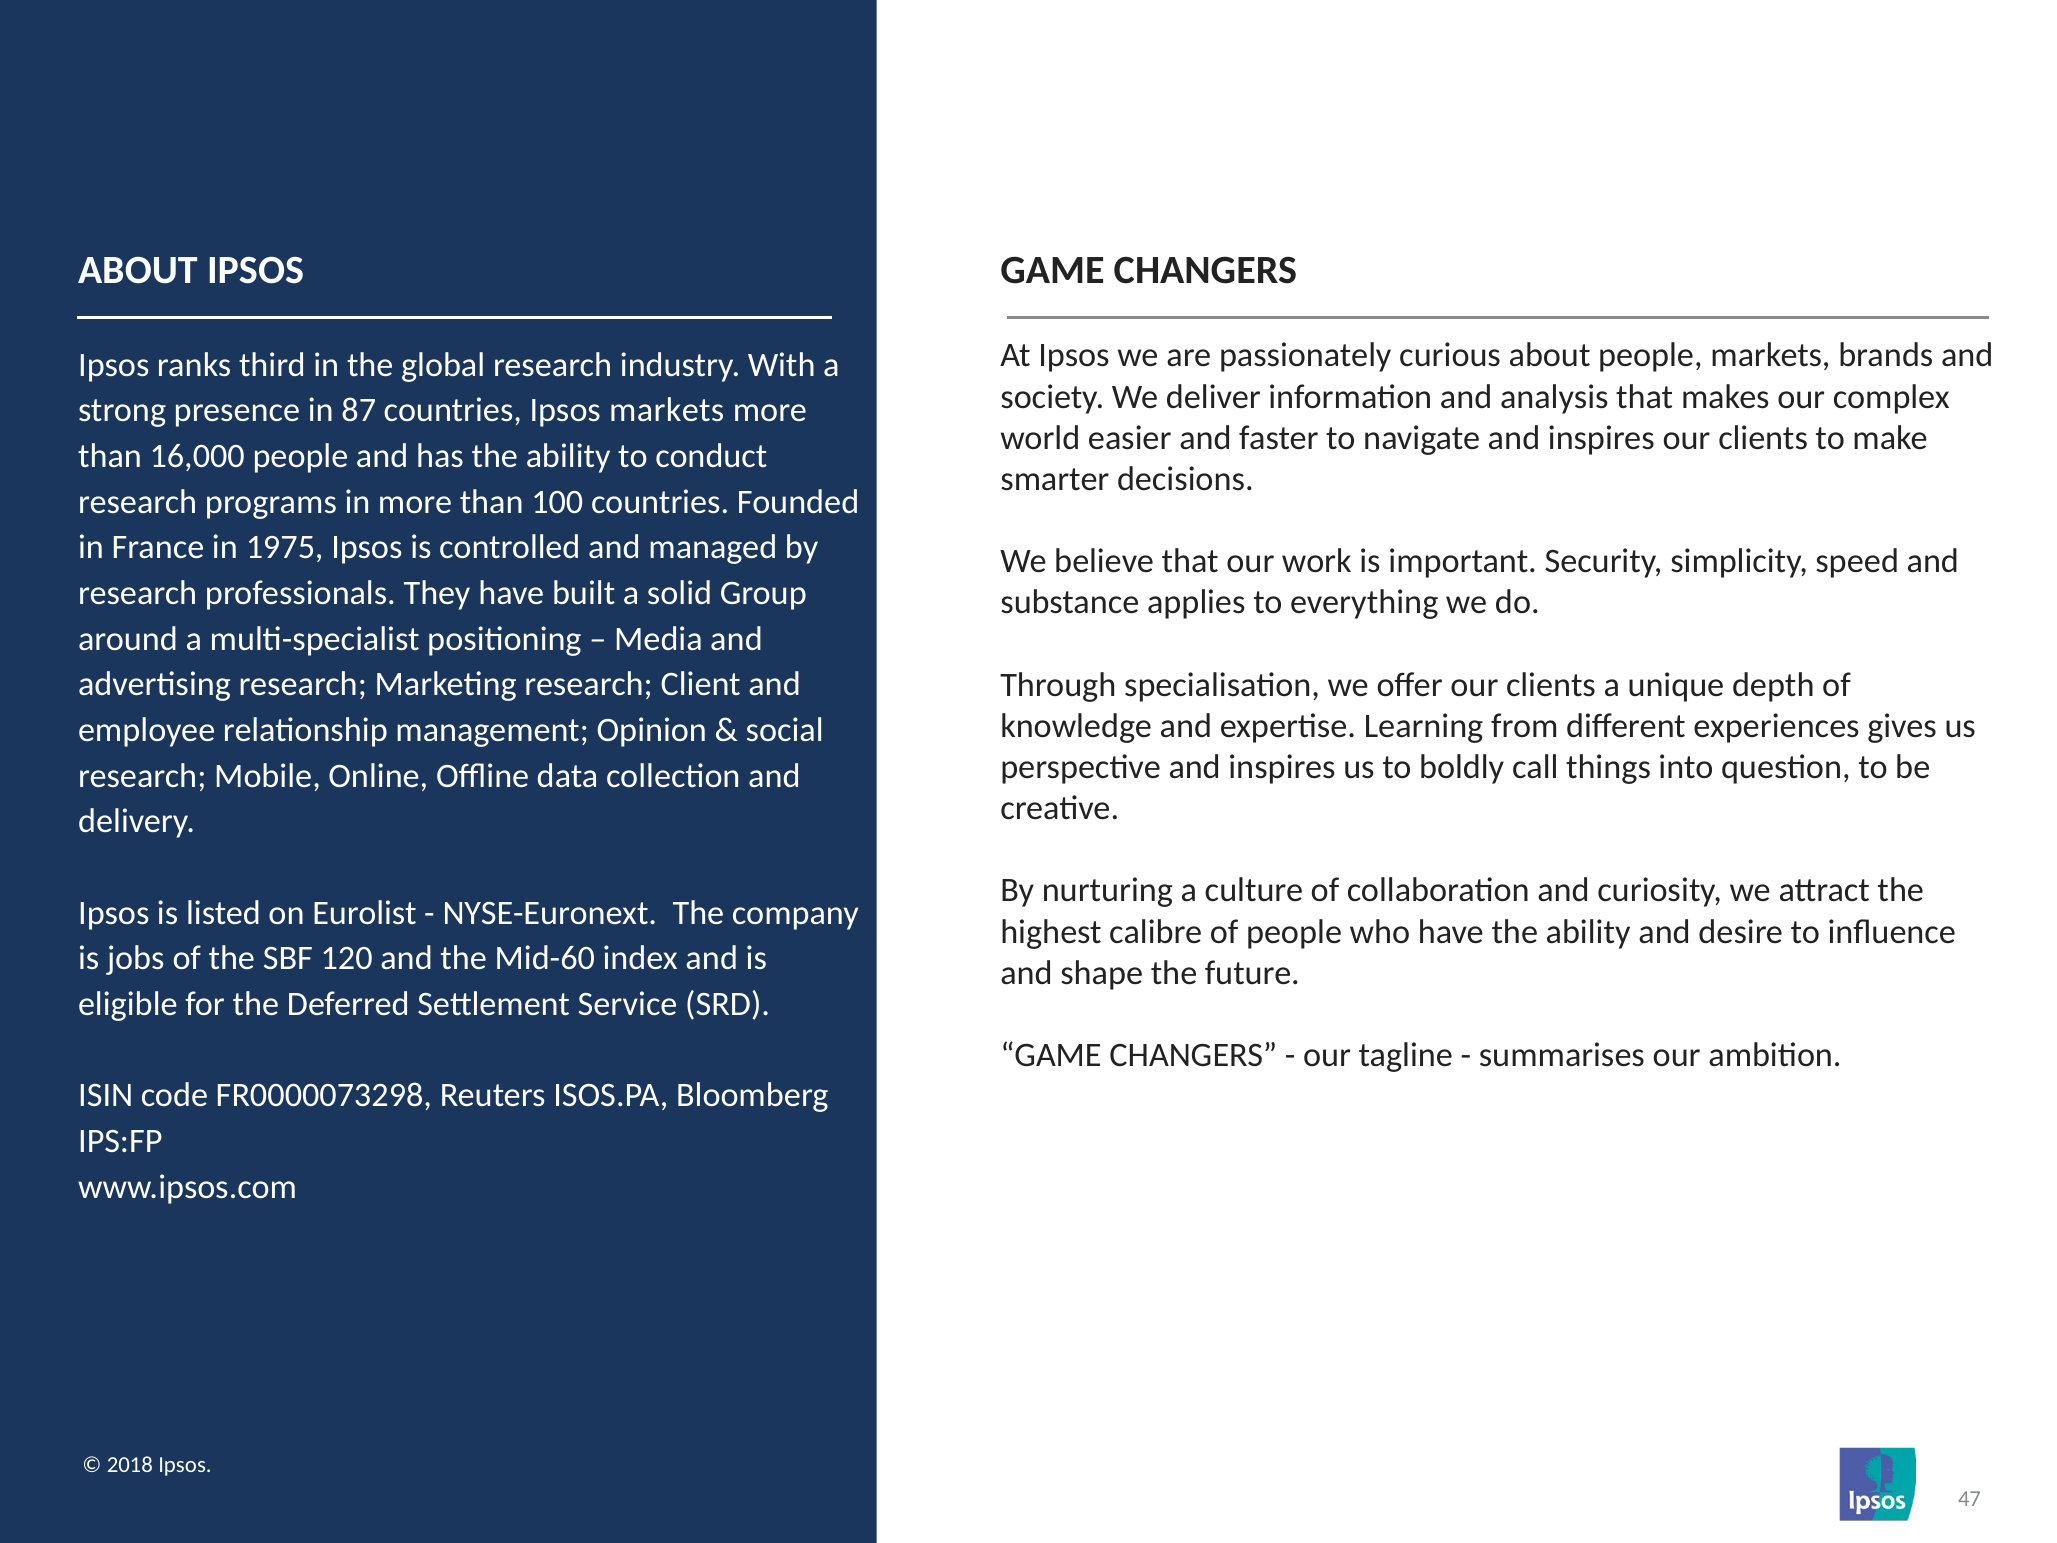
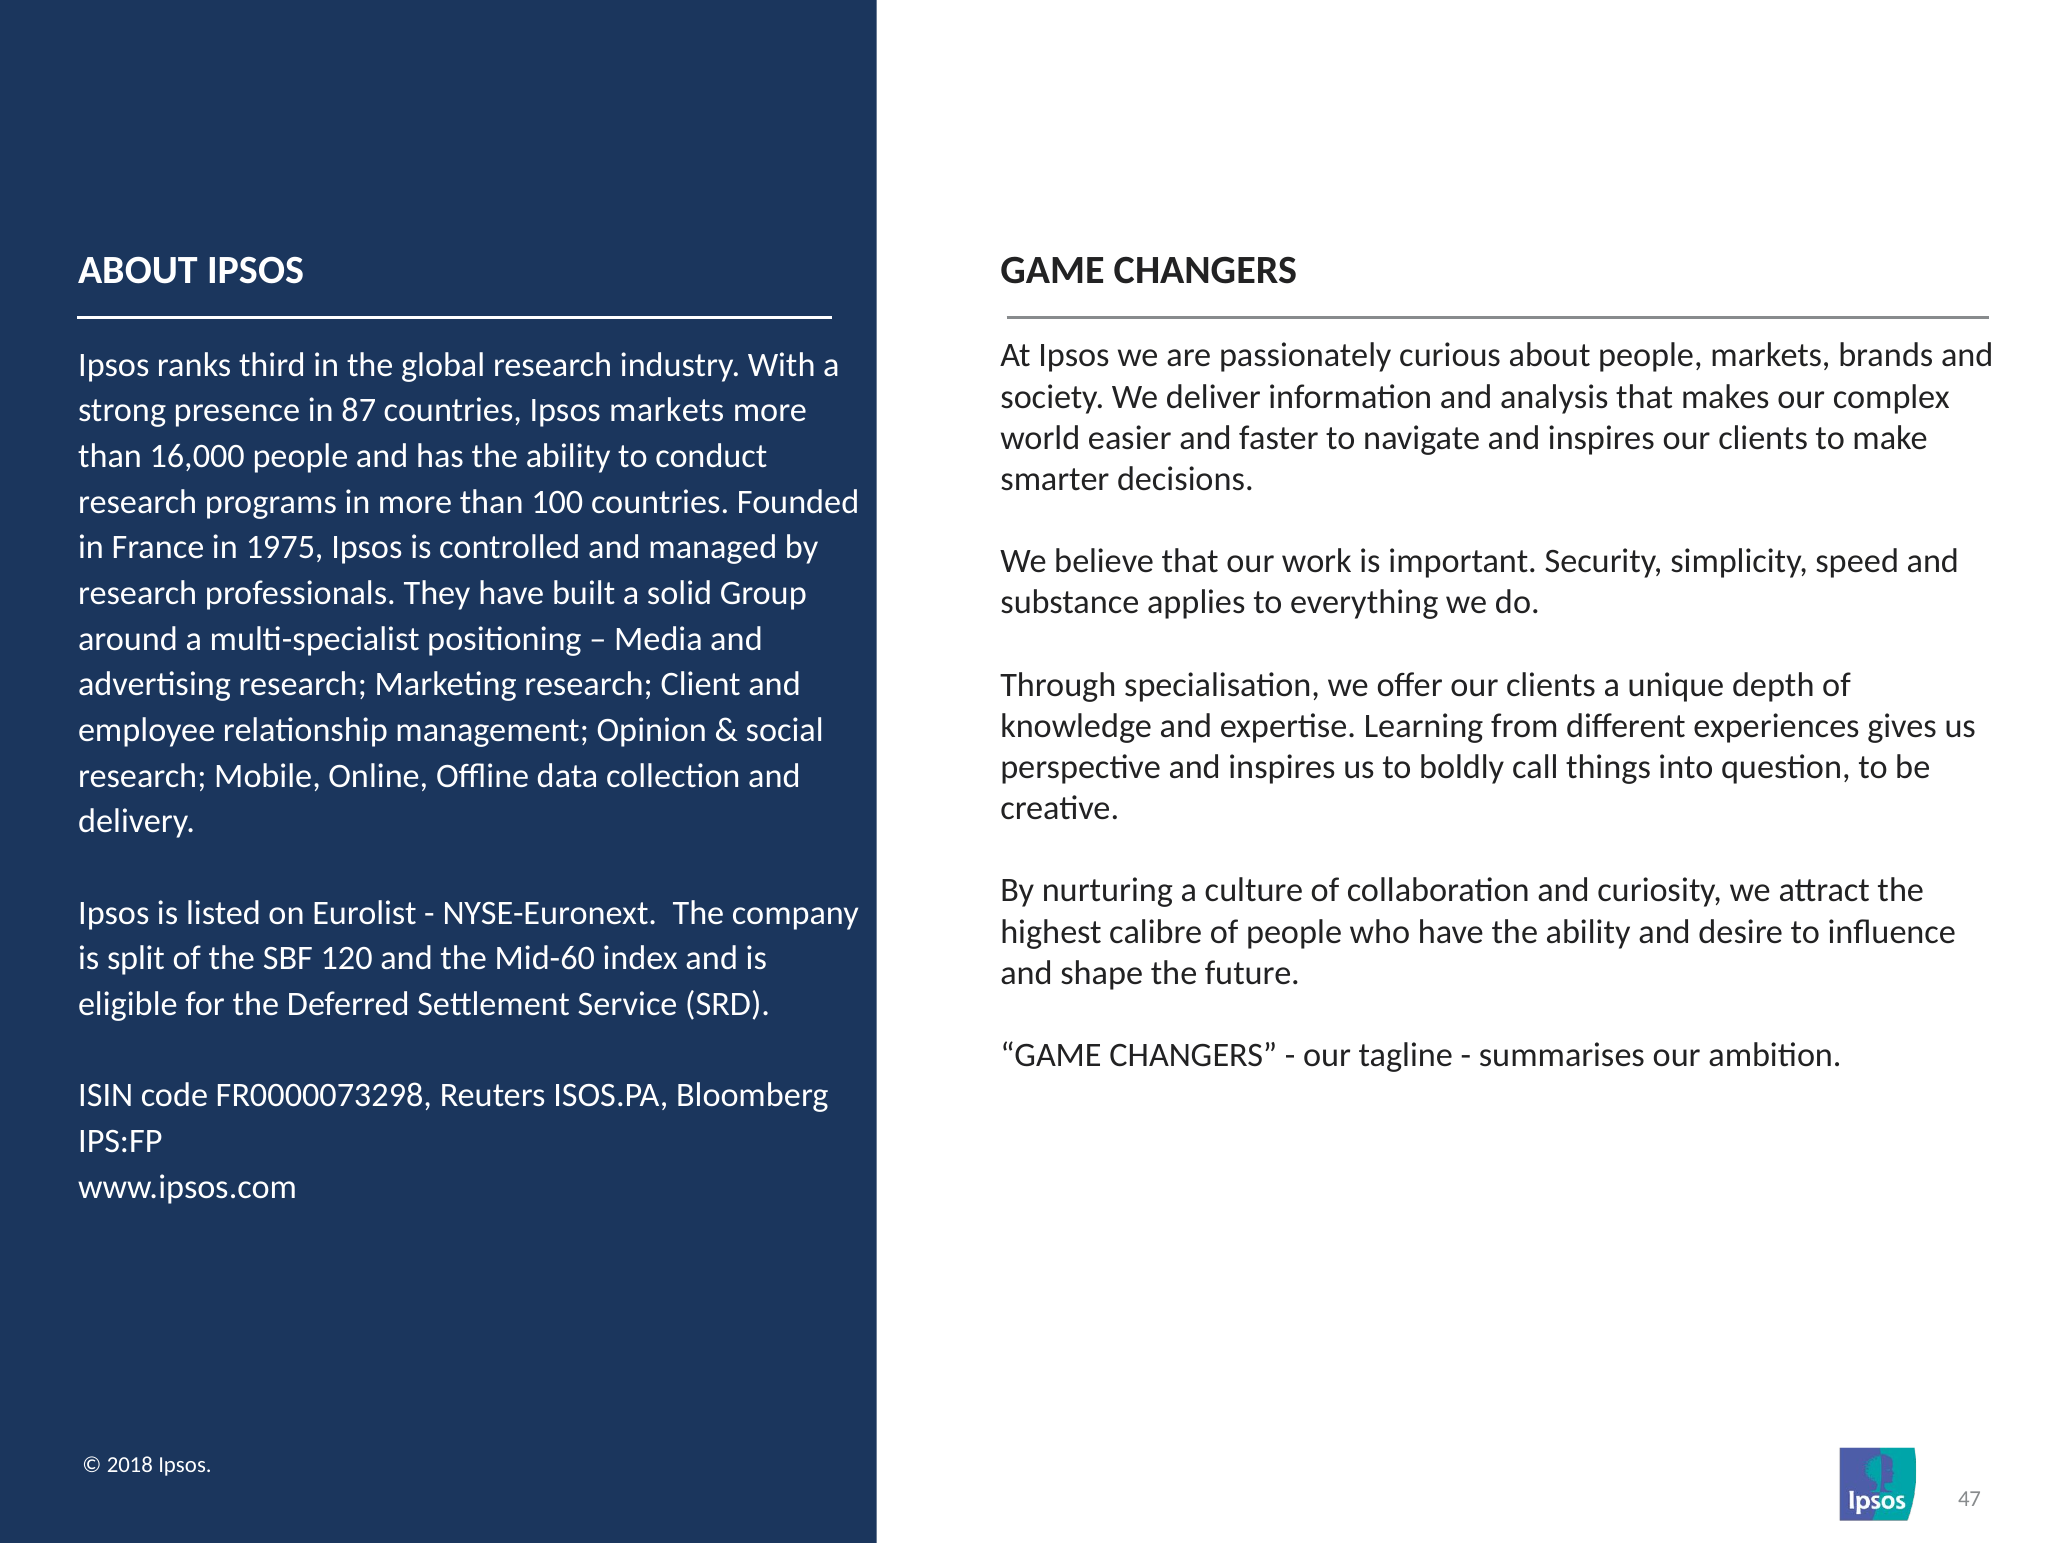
jobs: jobs -> split
